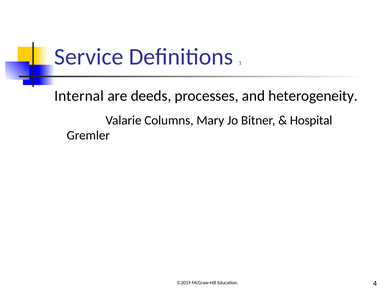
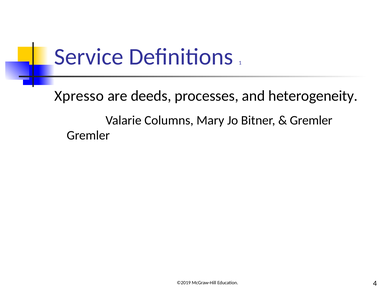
Internal: Internal -> Xpresso
Hospital at (311, 120): Hospital -> Gremler
